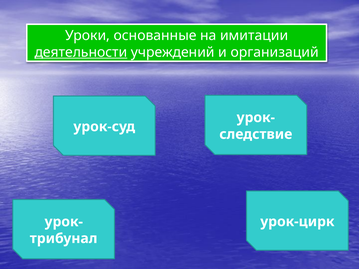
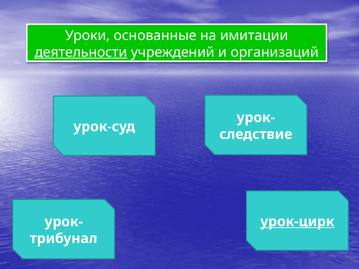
урок-цирк underline: none -> present
